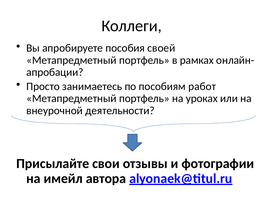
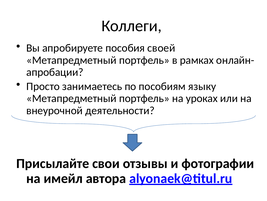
работ: работ -> языку
